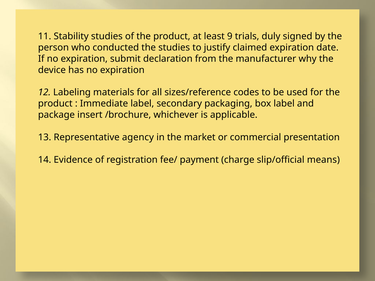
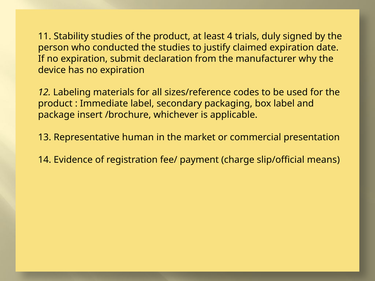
9: 9 -> 4
agency: agency -> human
